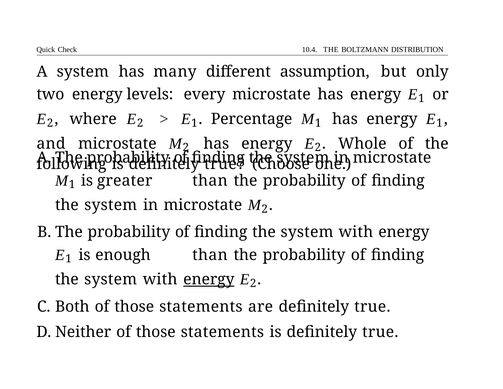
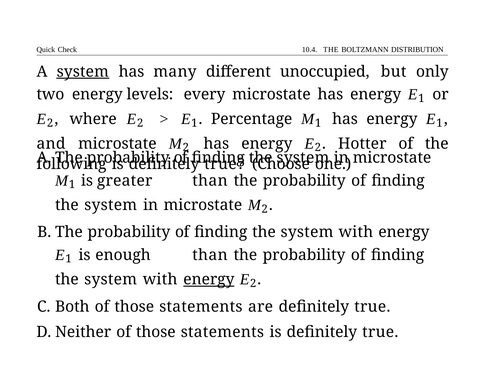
system at (83, 72) underline: none -> present
assumption: assumption -> unoccupied
Whole: Whole -> Hotter
